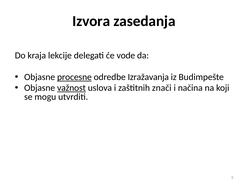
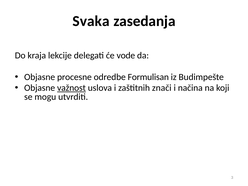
Izvora: Izvora -> Svaka
procesne underline: present -> none
Izražavanja: Izražavanja -> Formulisan
